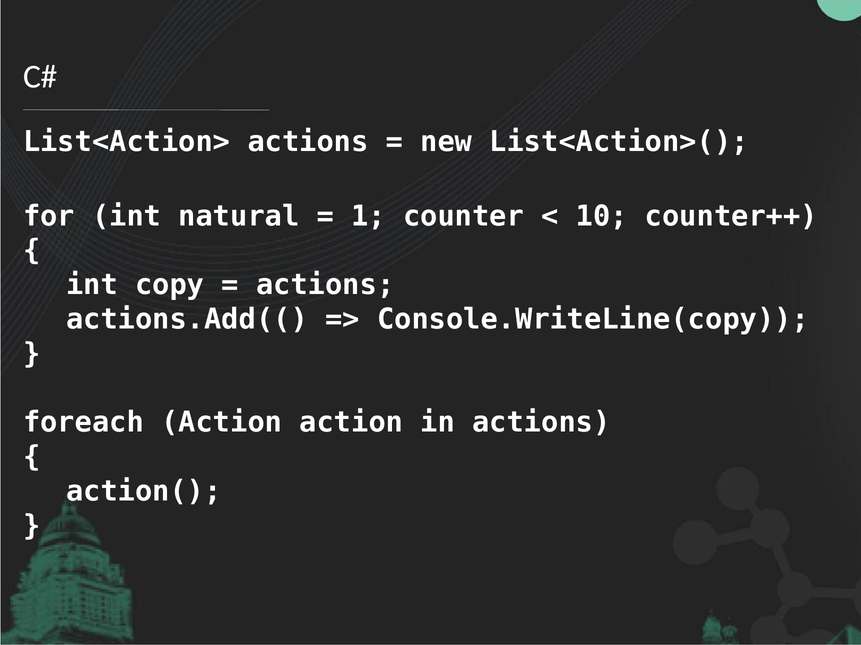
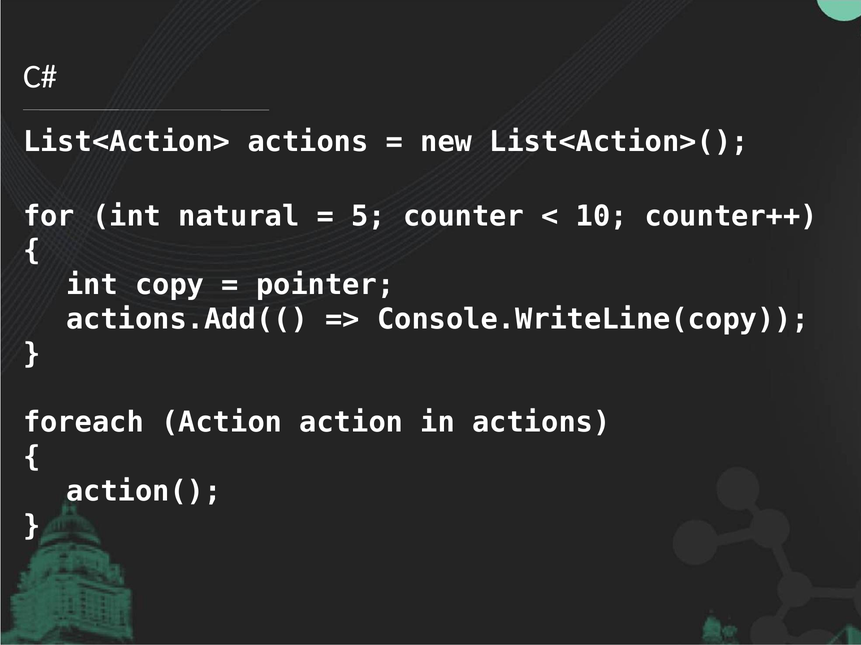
1: 1 -> 5
actions at (325, 285): actions -> pointer
